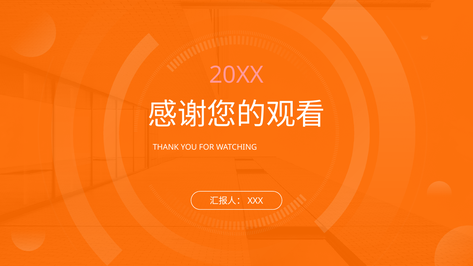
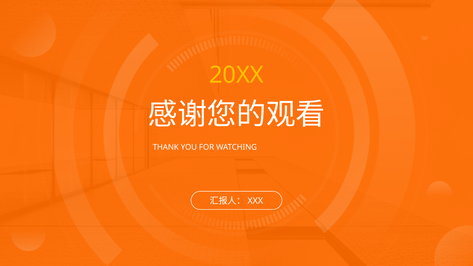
20XX colour: pink -> yellow
